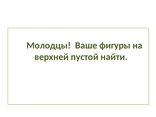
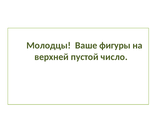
найти: найти -> число
